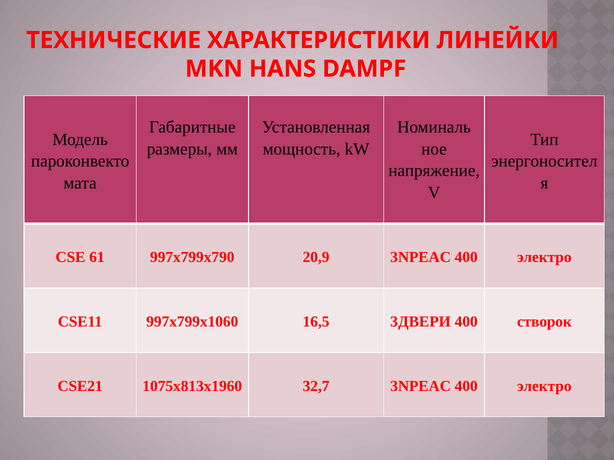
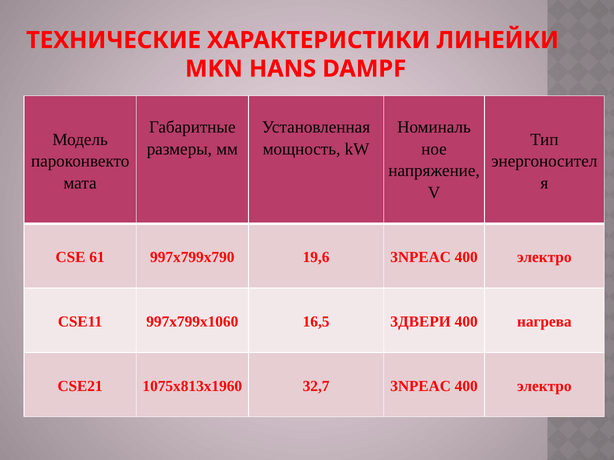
20,9: 20,9 -> 19,6
створок: створок -> нагрева
